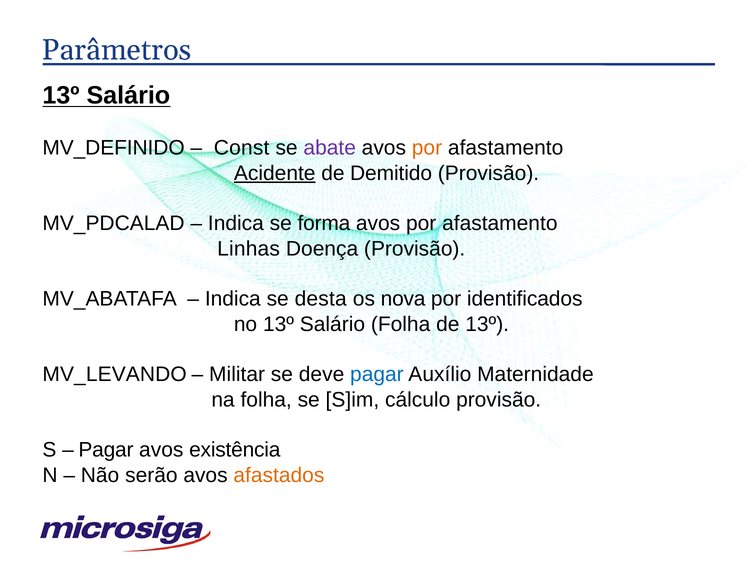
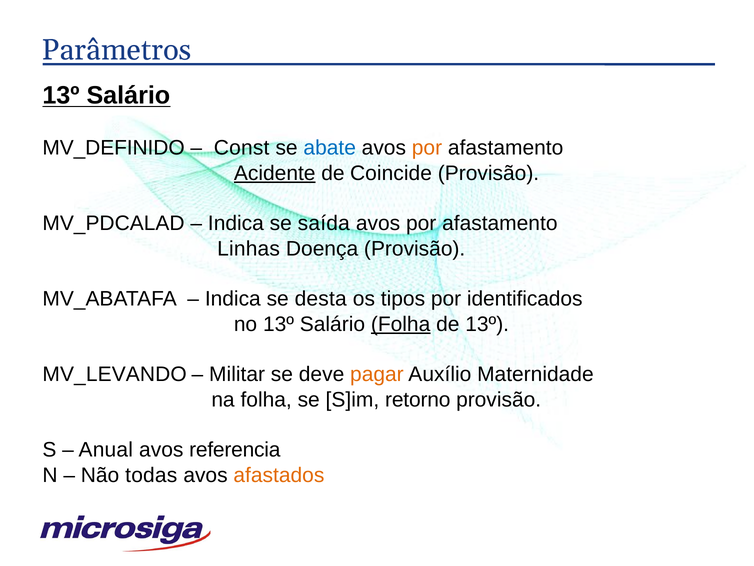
abate colour: purple -> blue
Demitido: Demitido -> Coincide
forma: forma -> saída
nova: nova -> tipos
Folha at (401, 324) underline: none -> present
pagar at (377, 374) colour: blue -> orange
cálculo: cálculo -> retorno
Pagar at (106, 450): Pagar -> Anual
existência: existência -> referencia
serão: serão -> todas
